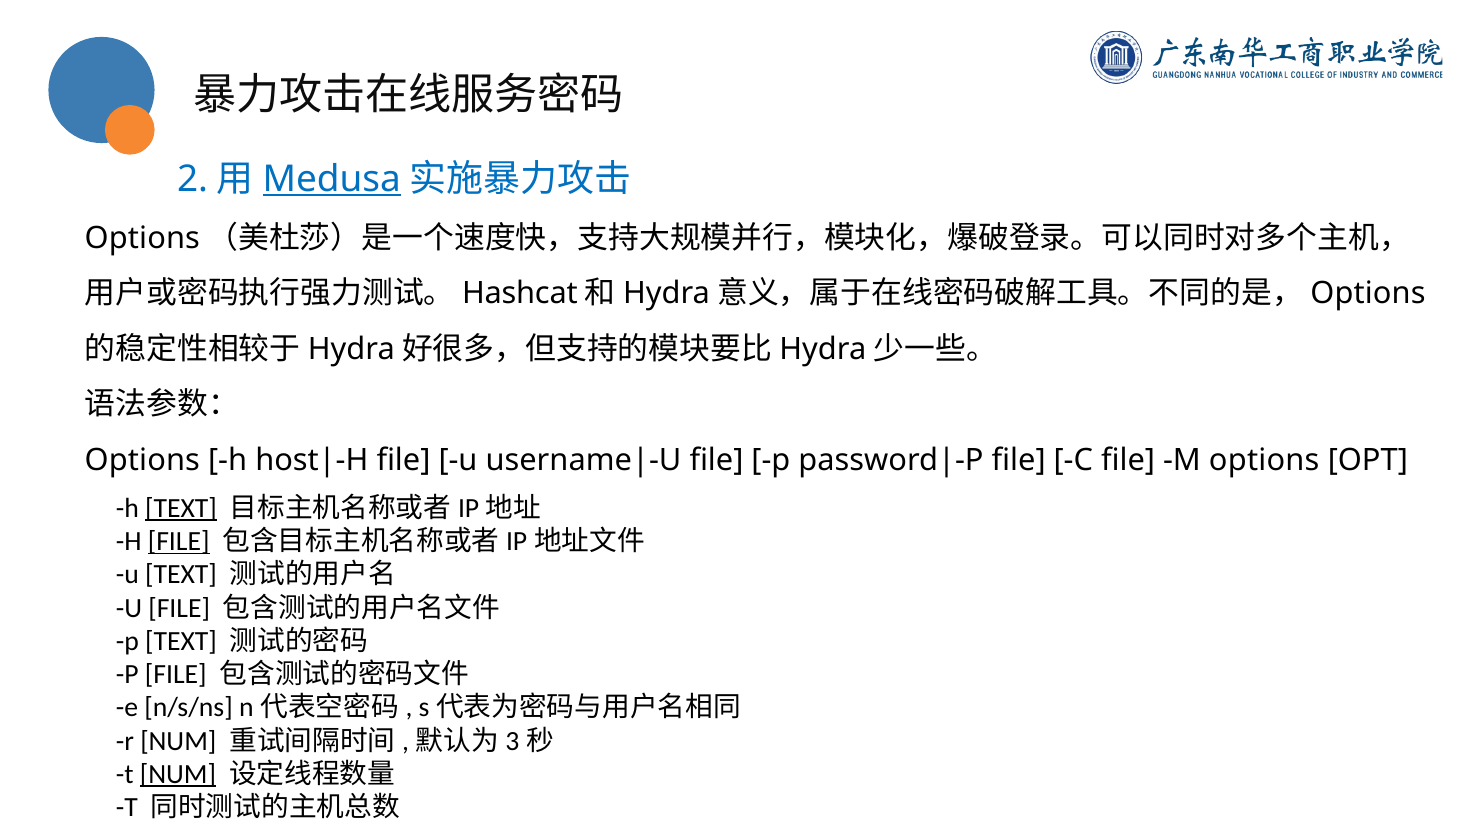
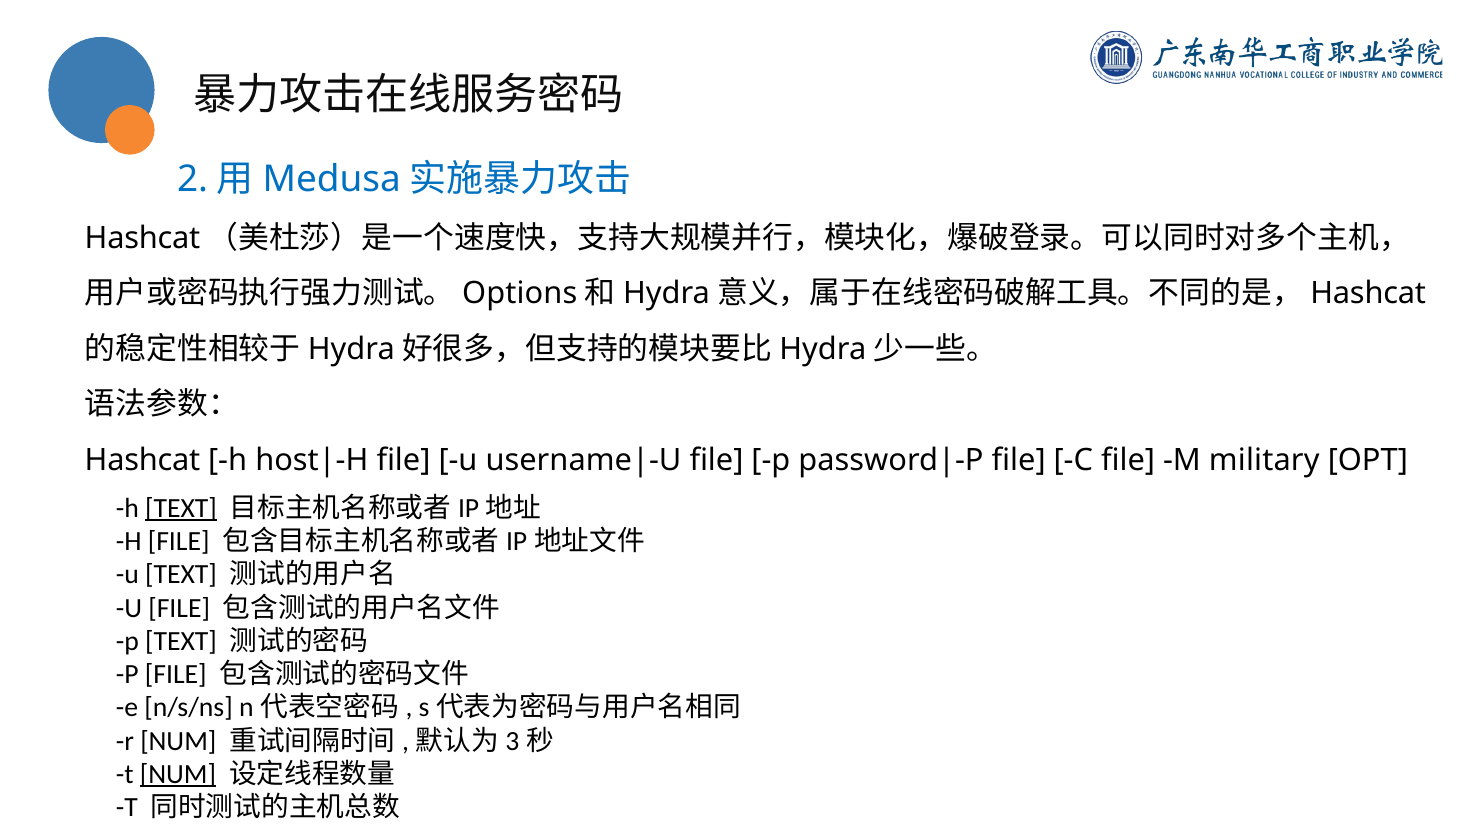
Medusa underline: present -> none
Options at (142, 238): Options -> Hashcat
Hashcat: Hashcat -> Options
Options at (1368, 294): Options -> Hashcat
Options at (142, 460): Options -> Hashcat
M options: options -> military
FILE at (179, 541) underline: present -> none
